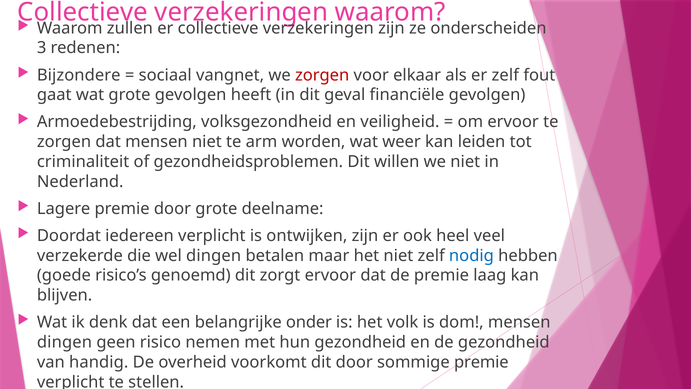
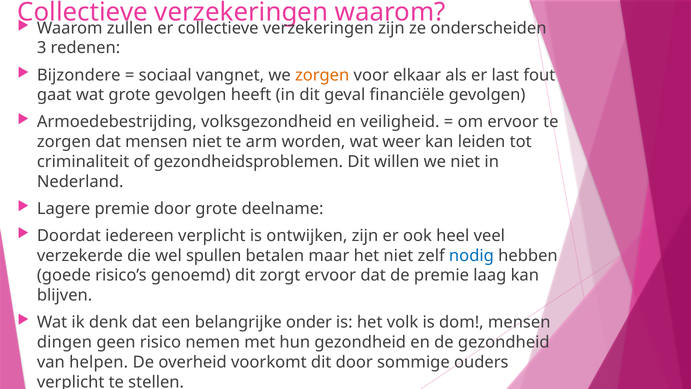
zorgen at (322, 75) colour: red -> orange
er zelf: zelf -> last
wel dingen: dingen -> spullen
handig: handig -> helpen
sommige premie: premie -> ouders
